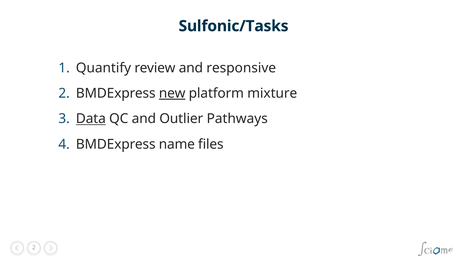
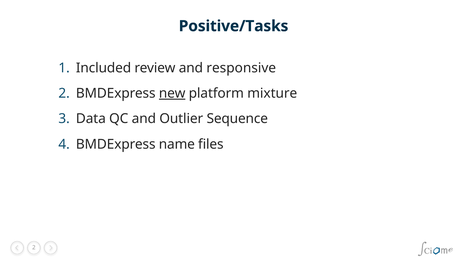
Sulfonic/Tasks: Sulfonic/Tasks -> Positive/Tasks
Quantify: Quantify -> Included
Data underline: present -> none
Pathways: Pathways -> Sequence
